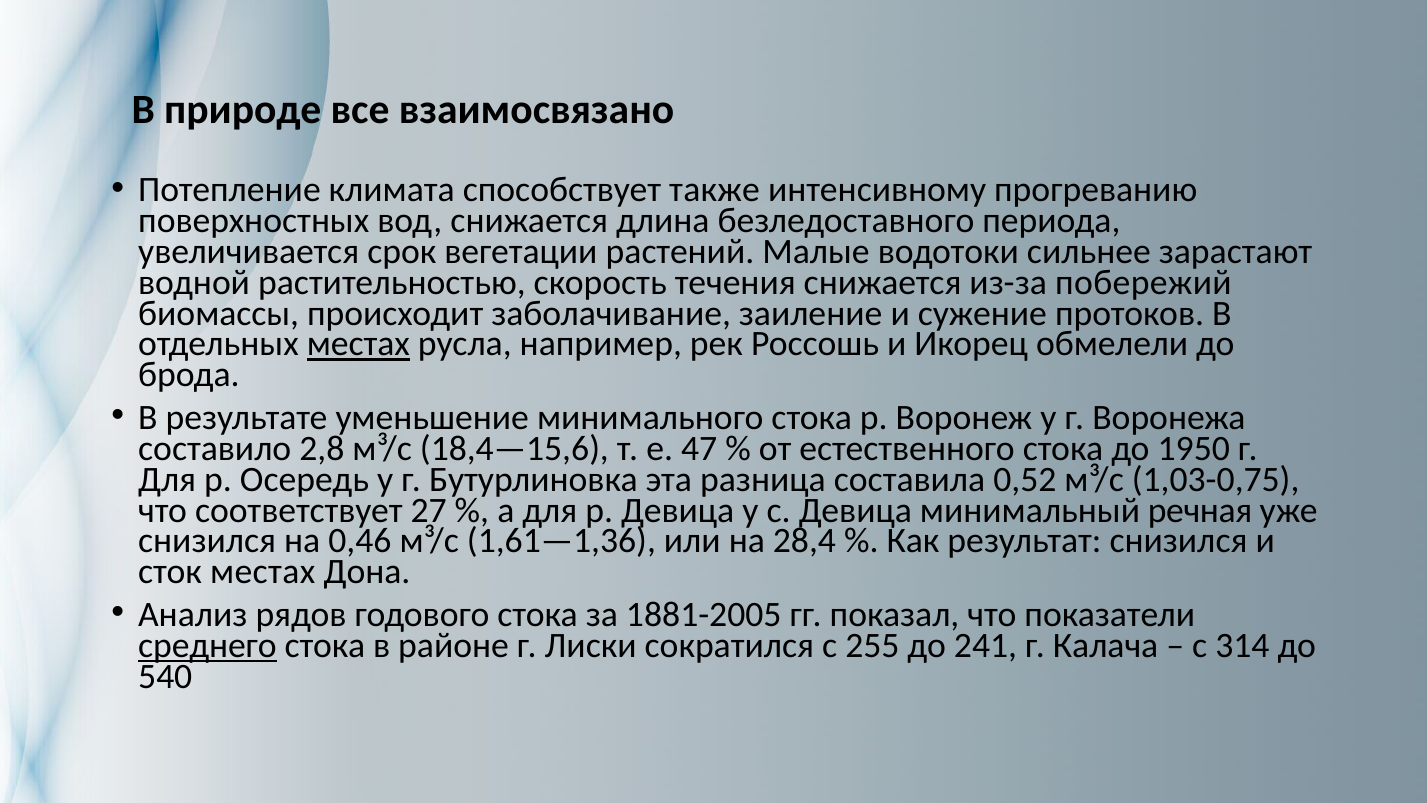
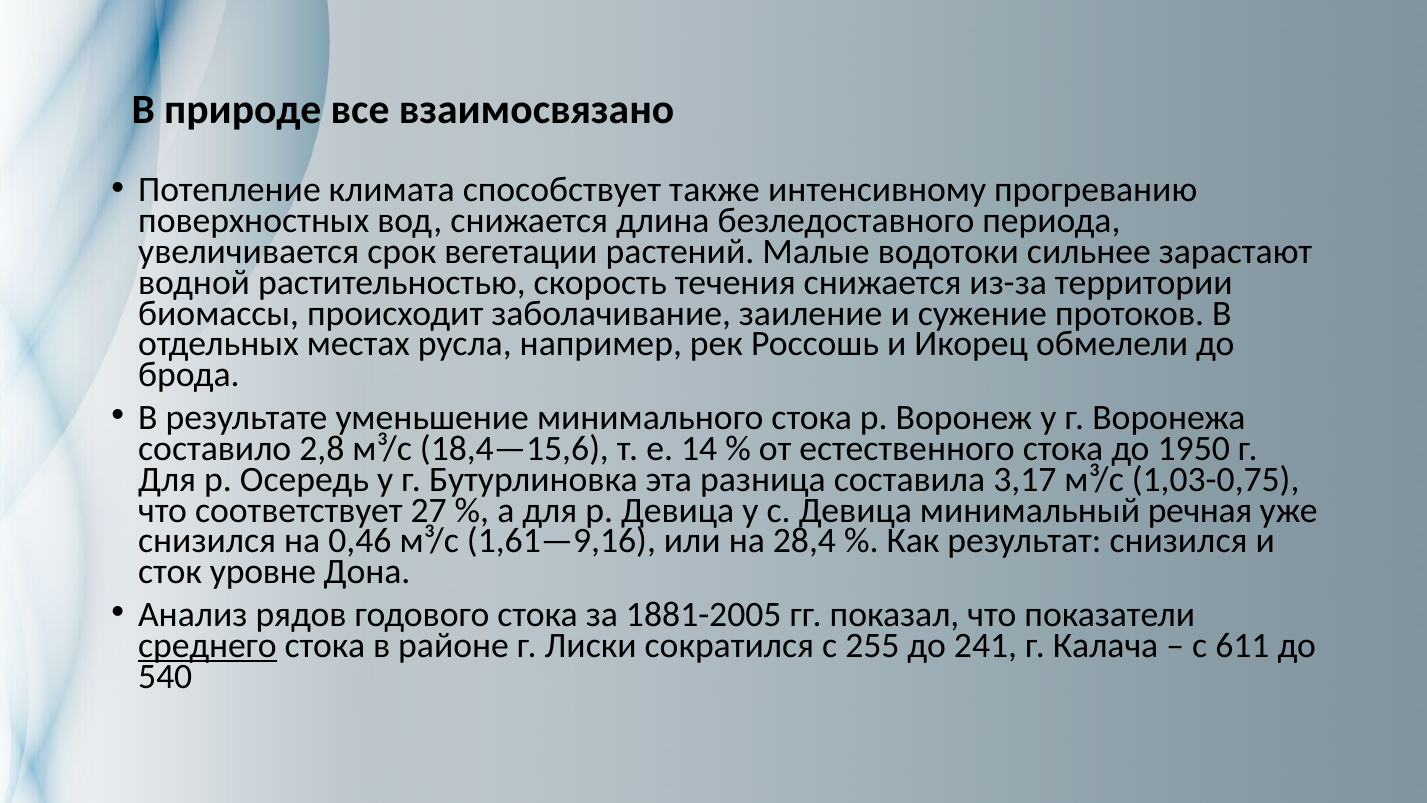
побережий: побережий -> территории
местах at (358, 344) underline: present -> none
47: 47 -> 14
0,52: 0,52 -> 3,17
1,61—1,36: 1,61—1,36 -> 1,61—9,16
сток местах: местах -> уровне
314: 314 -> 611
